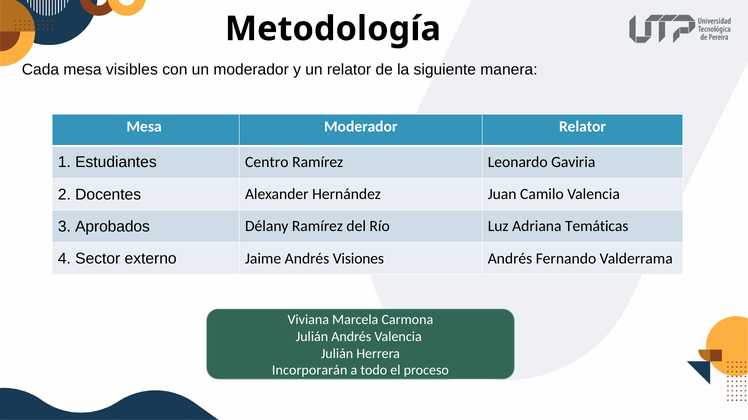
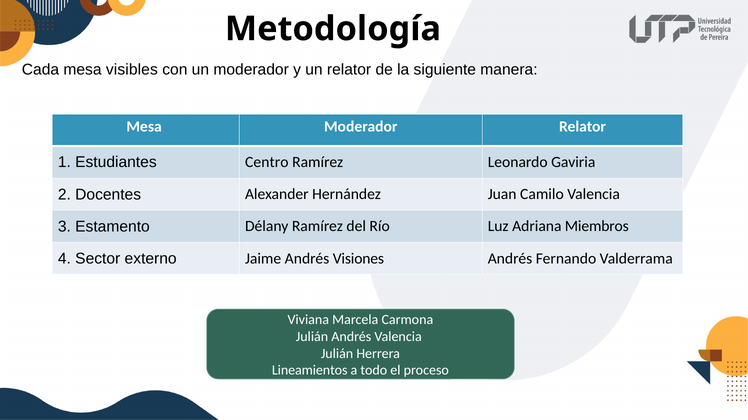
Aprobados: Aprobados -> Estamento
Temáticas: Temáticas -> Miembros
Incorporarán: Incorporarán -> Lineamientos
